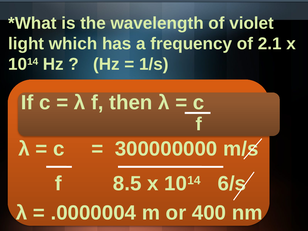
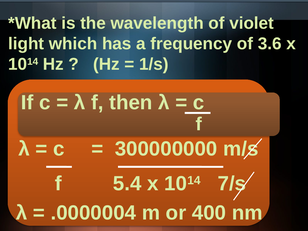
2.1: 2.1 -> 3.6
8.5: 8.5 -> 5.4
6/s: 6/s -> 7/s
